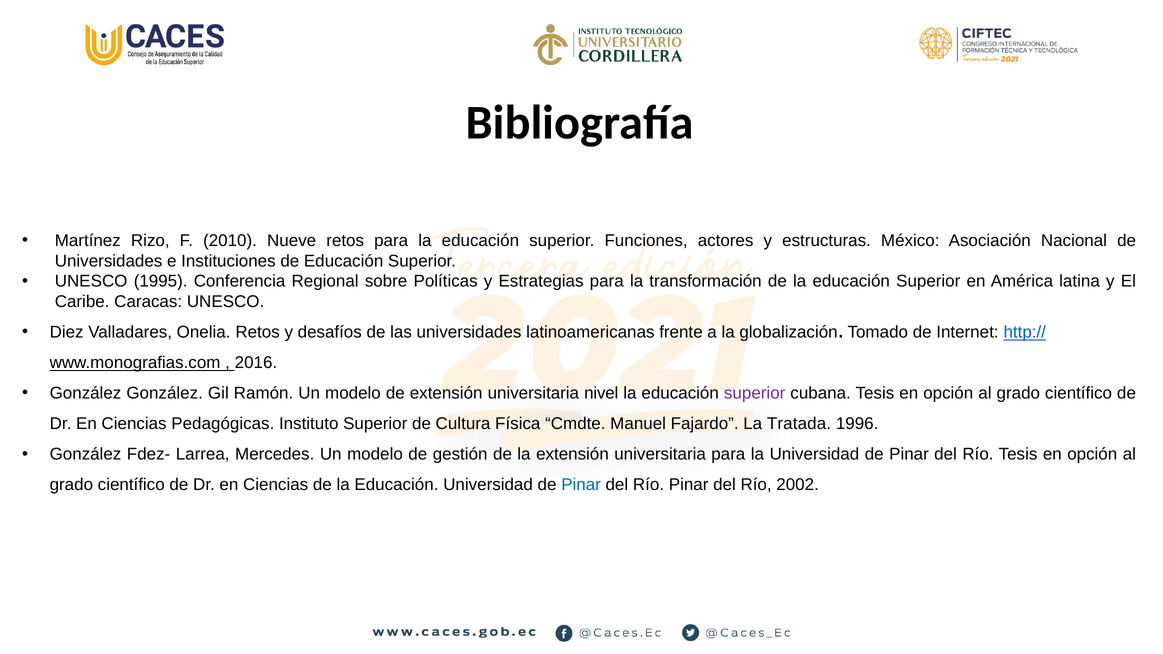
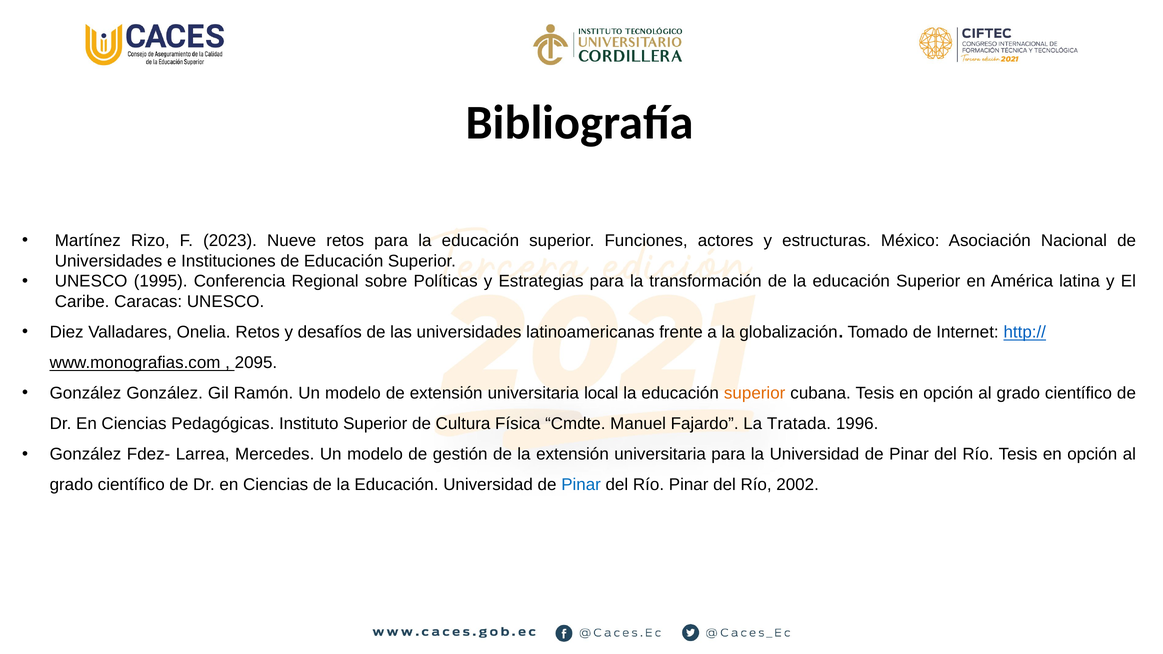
2010: 2010 -> 2023
2016: 2016 -> 2095
nivel: nivel -> local
superior at (755, 393) colour: purple -> orange
